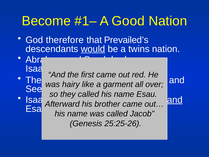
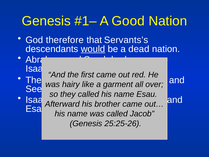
Become at (46, 21): Become -> Genesis
Prevailed’s: Prevailed’s -> Servants’s
a twins: twins -> dead
and at (175, 100) underline: present -> none
